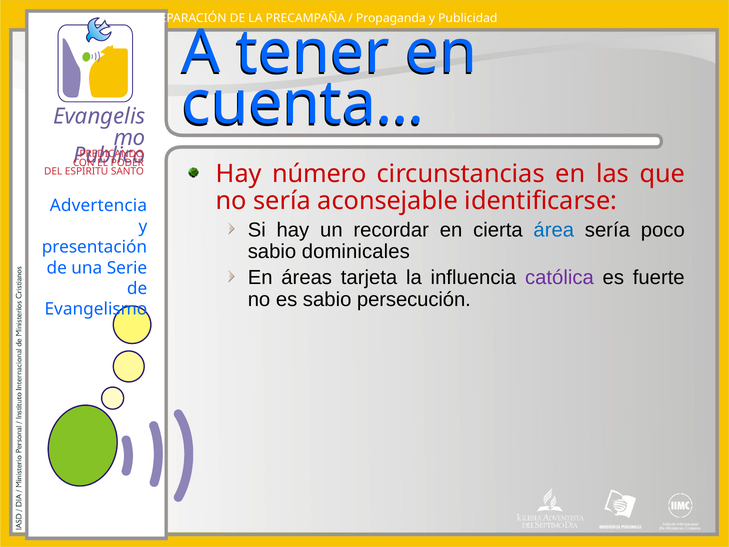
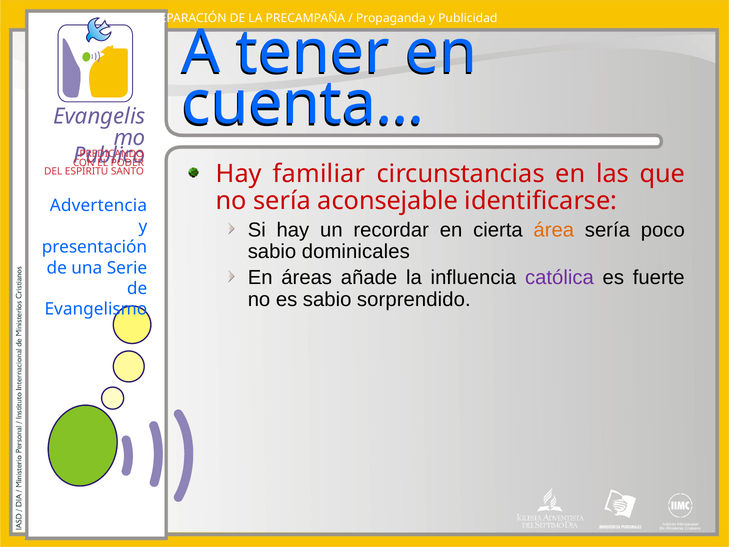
número: número -> familiar
área colour: blue -> orange
tarjeta: tarjeta -> añade
persecución: persecución -> sorprendido
